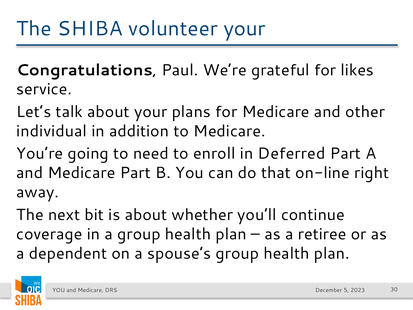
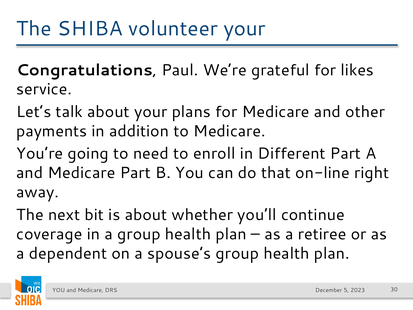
individual: individual -> payments
Deferred: Deferred -> Different
